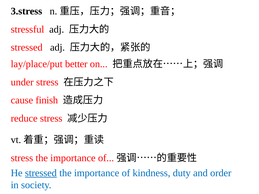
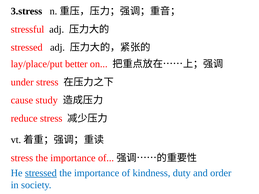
finish: finish -> study
